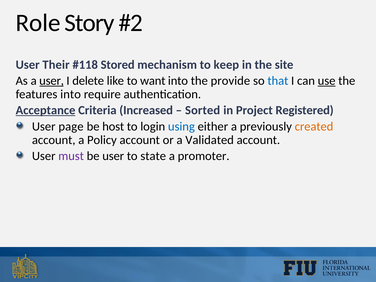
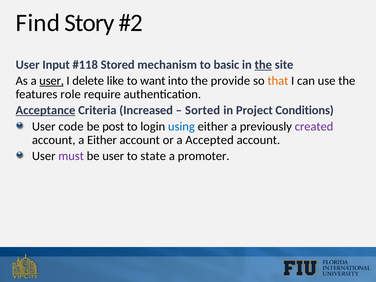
Role: Role -> Find
Their: Their -> Input
keep: keep -> basic
the at (263, 65) underline: none -> present
that colour: blue -> orange
use underline: present -> none
features into: into -> role
Registered: Registered -> Conditions
page: page -> code
host: host -> post
created colour: orange -> purple
a Policy: Policy -> Either
Validated: Validated -> Accepted
